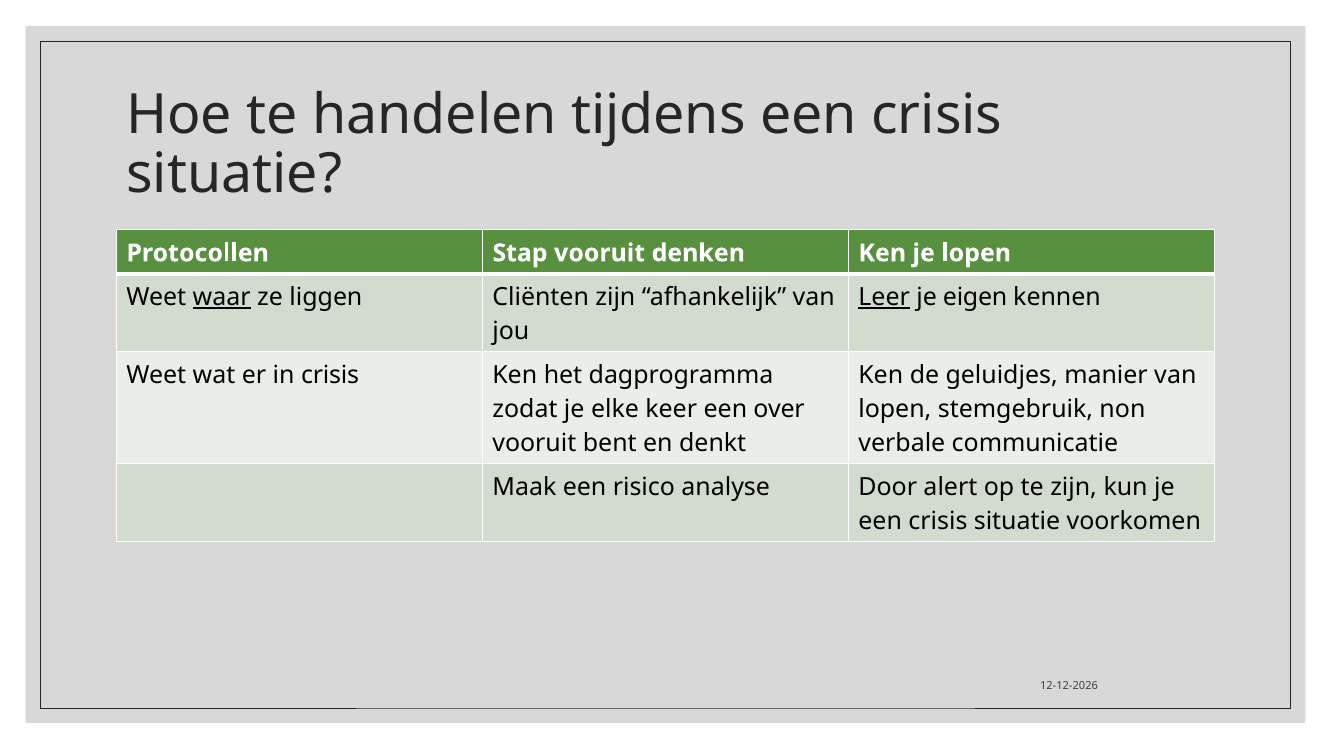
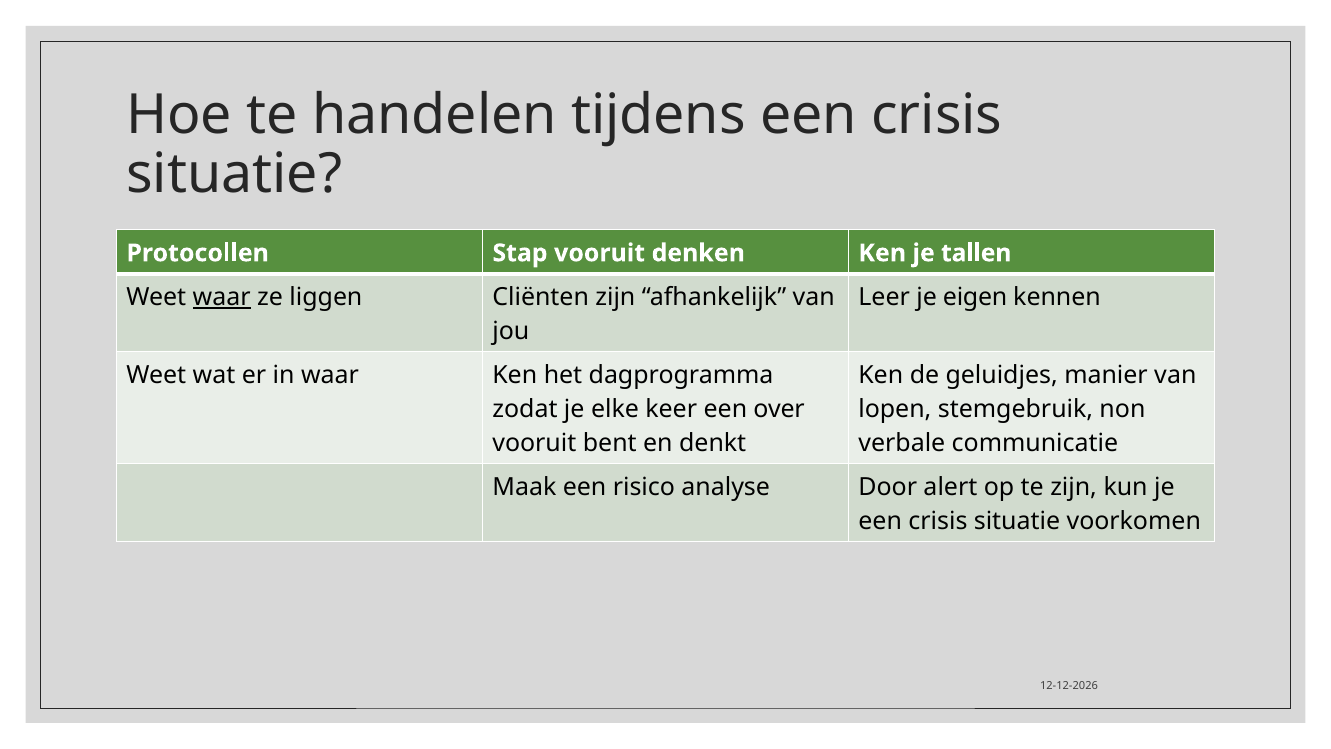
je lopen: lopen -> tallen
Leer underline: present -> none
in crisis: crisis -> waar
